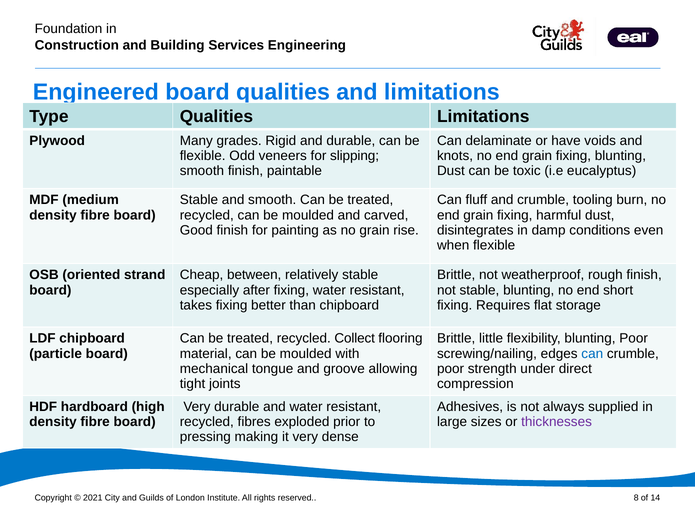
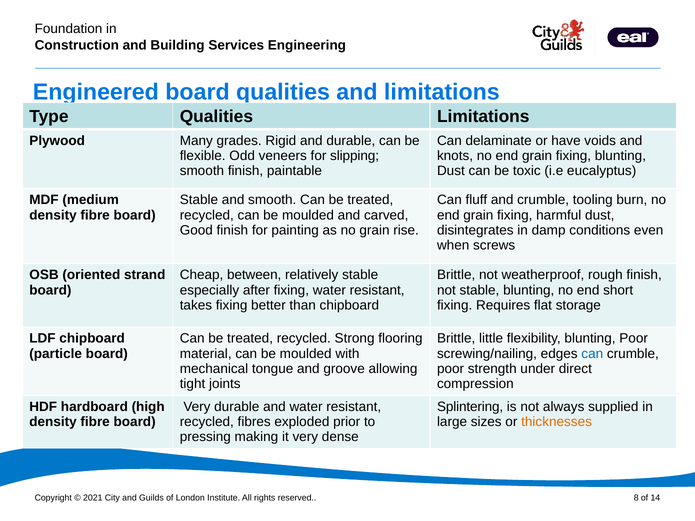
when flexible: flexible -> screws
Collect: Collect -> Strong
Adhesives: Adhesives -> Splintering
thicknesses colour: purple -> orange
